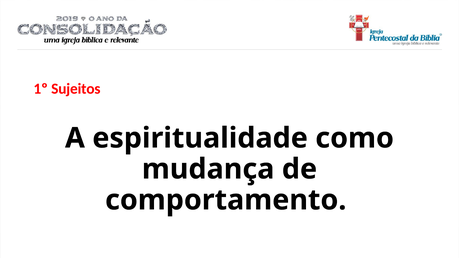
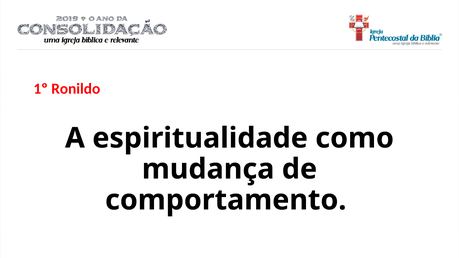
Sujeitos: Sujeitos -> Ronildo
